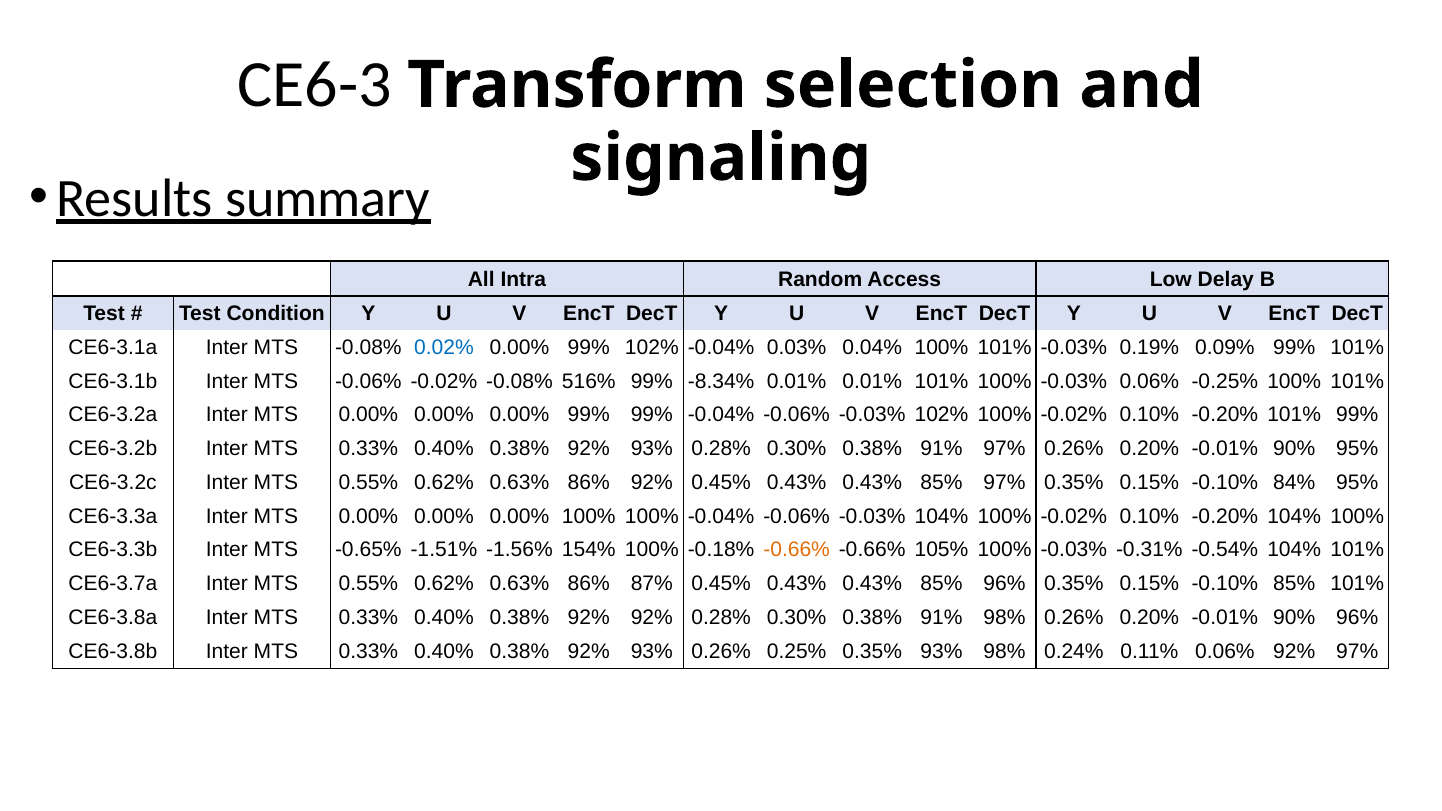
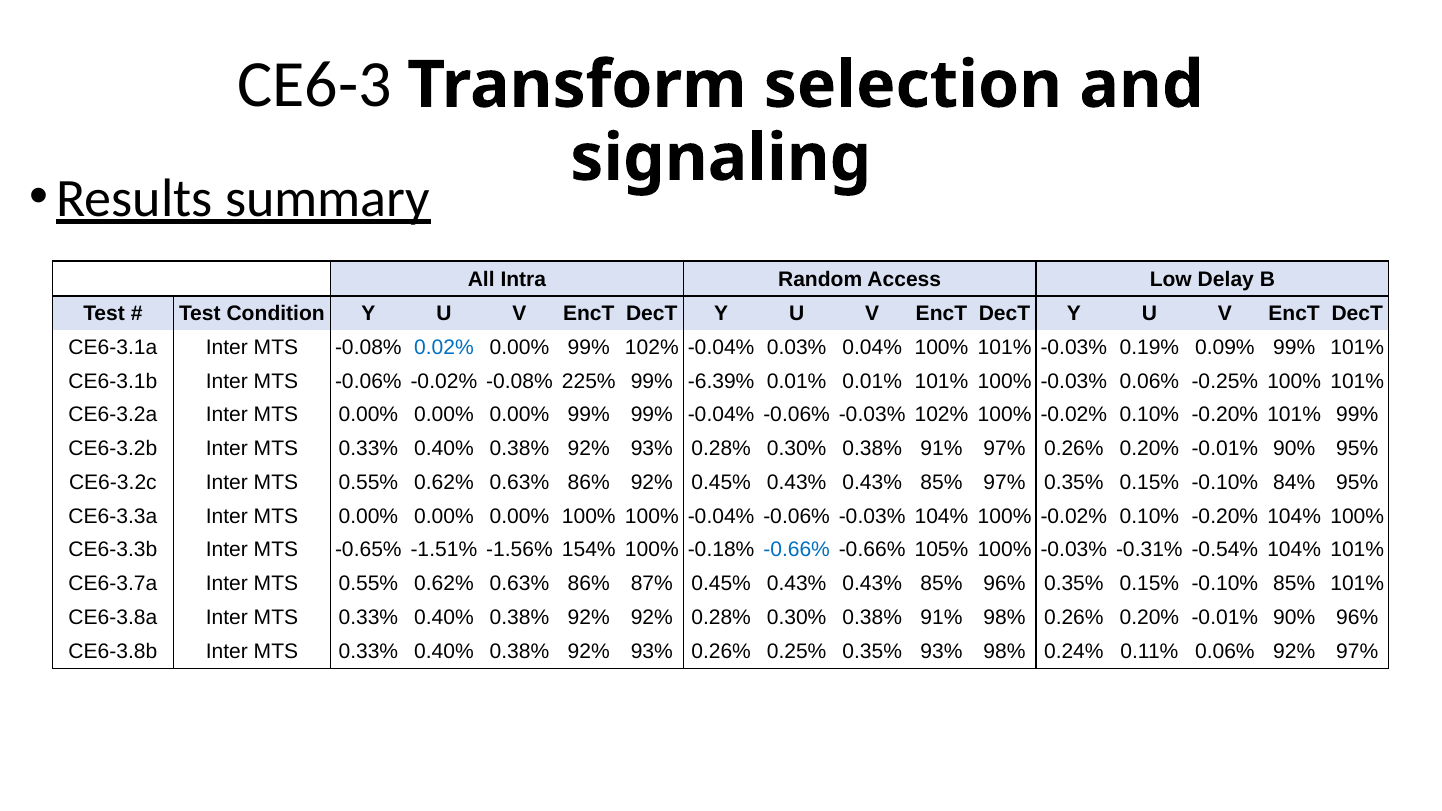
516%: 516% -> 225%
-8.34%: -8.34% -> -6.39%
-0.66% at (797, 550) colour: orange -> blue
